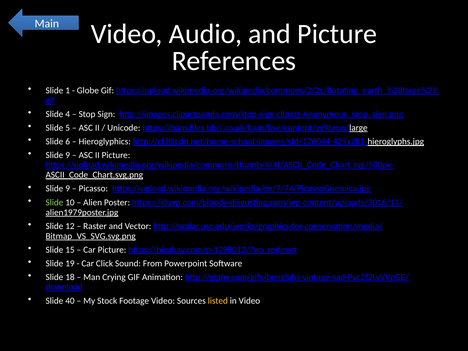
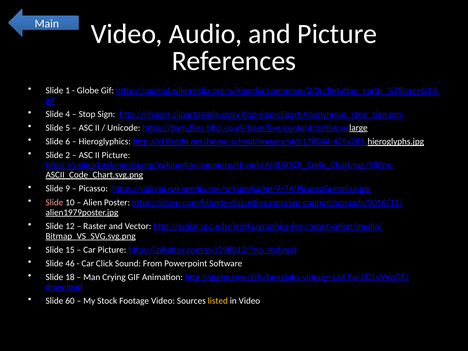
9 at (68, 155): 9 -> 2
Slide at (54, 202) colour: light green -> pink
19: 19 -> 46
40: 40 -> 60
